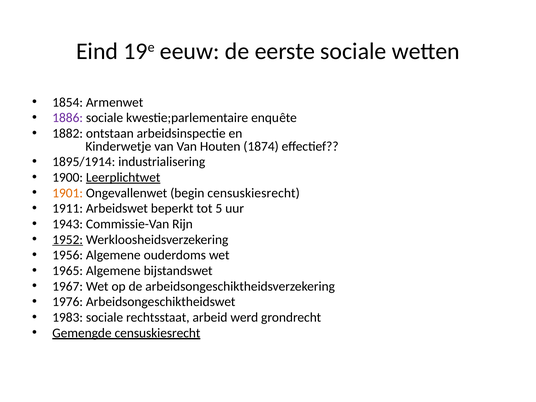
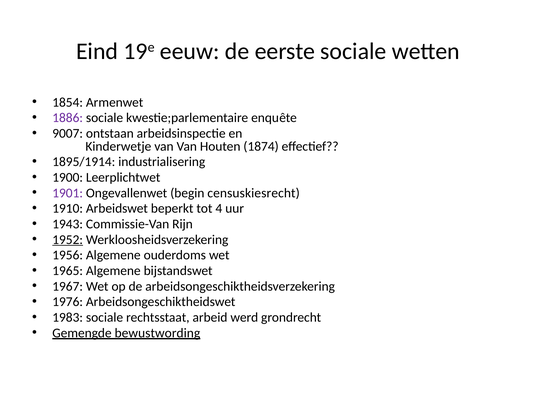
1882: 1882 -> 9007
Leerplichtwet underline: present -> none
1901 colour: orange -> purple
1911: 1911 -> 1910
5: 5 -> 4
Gemengde censuskiesrecht: censuskiesrecht -> bewustwording
